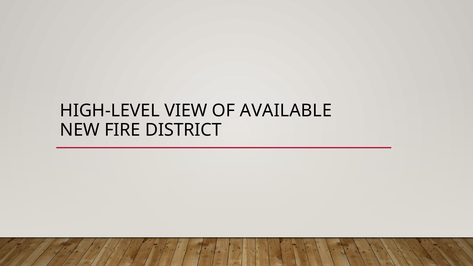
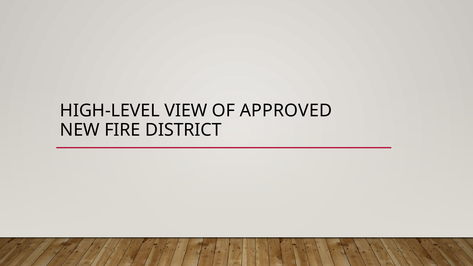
AVAILABLE: AVAILABLE -> APPROVED
